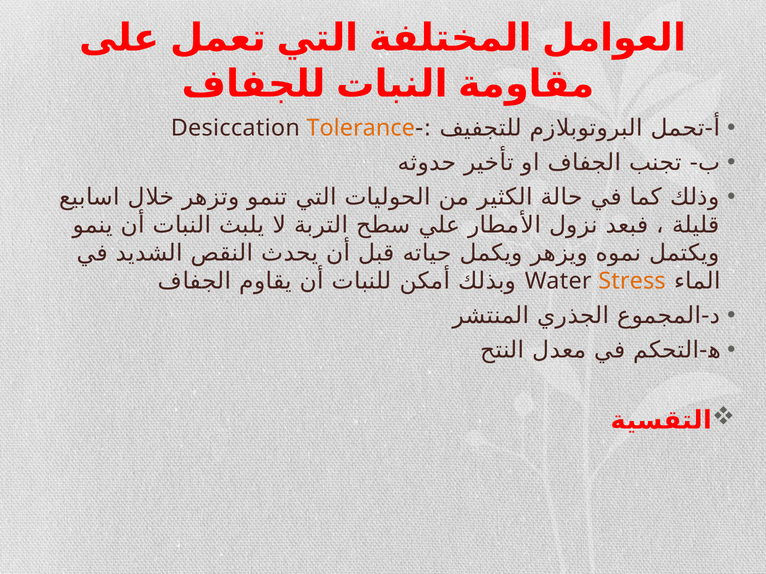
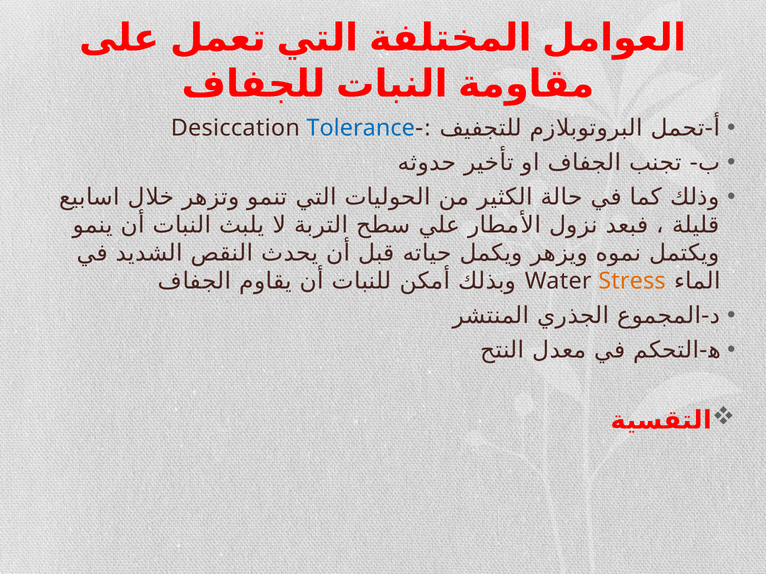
Tolerance colour: orange -> blue
